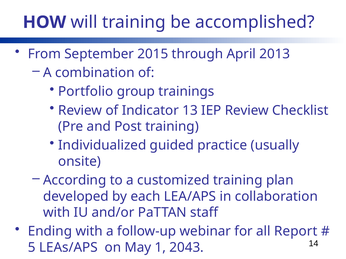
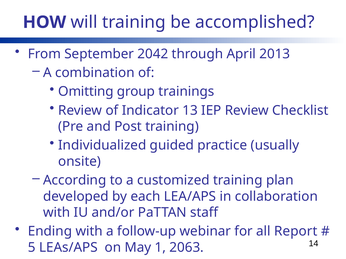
2015: 2015 -> 2042
Portfolio: Portfolio -> Omitting
2043: 2043 -> 2063
